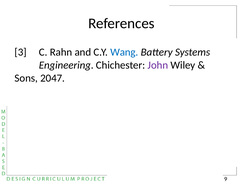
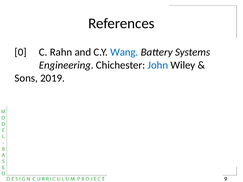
3: 3 -> 0
John colour: purple -> blue
2047: 2047 -> 2019
